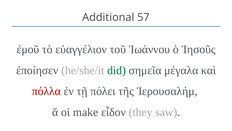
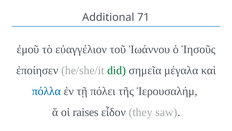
57: 57 -> 71
πόλλα colour: red -> blue
make: make -> raises
